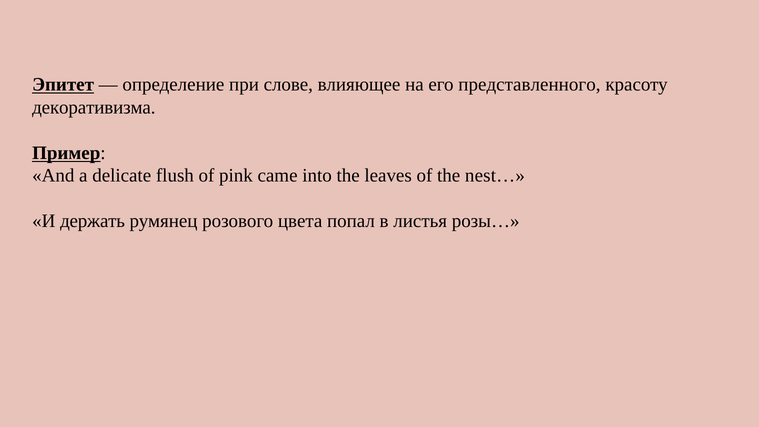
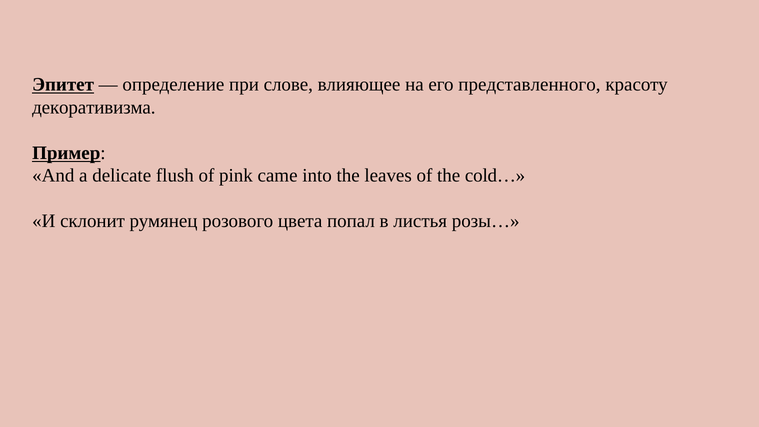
nest…: nest… -> cold…
держать: держать -> склонит
